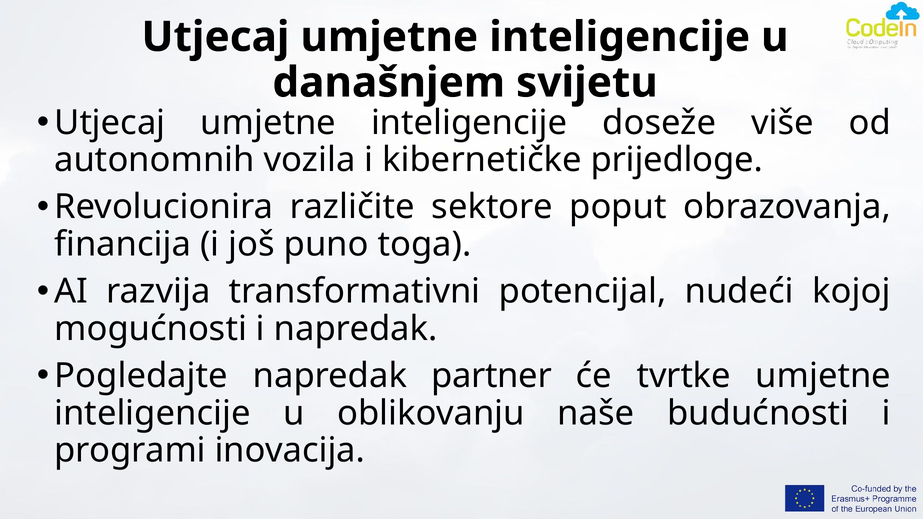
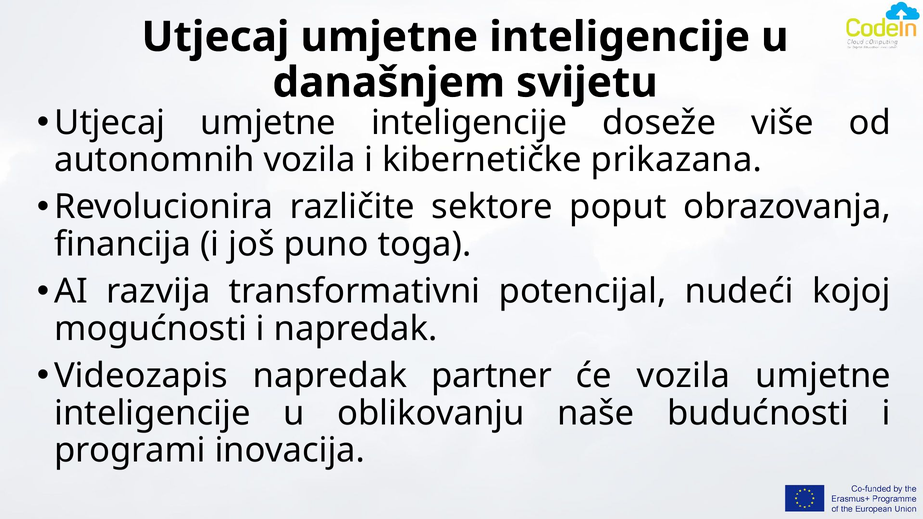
prijedloge: prijedloge -> prikazana
Pogledajte: Pogledajte -> Videozapis
će tvrtke: tvrtke -> vozila
